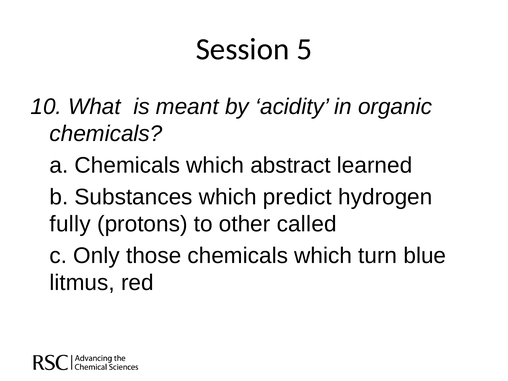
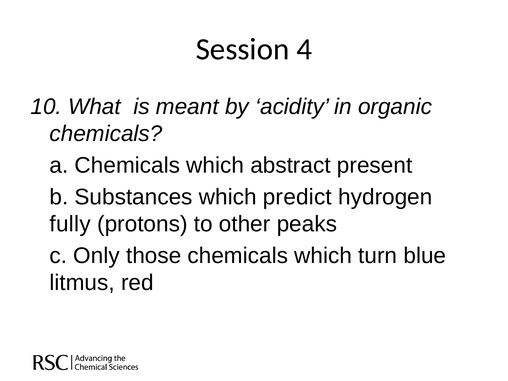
5: 5 -> 4
learned: learned -> present
called: called -> peaks
